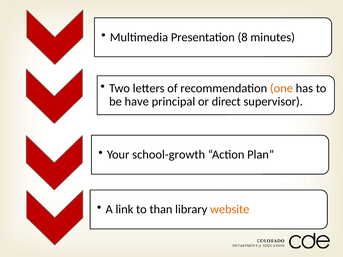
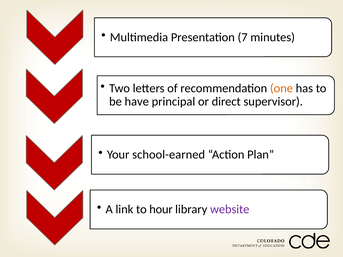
8: 8 -> 7
school-growth: school-growth -> school-earned
than: than -> hour
website colour: orange -> purple
